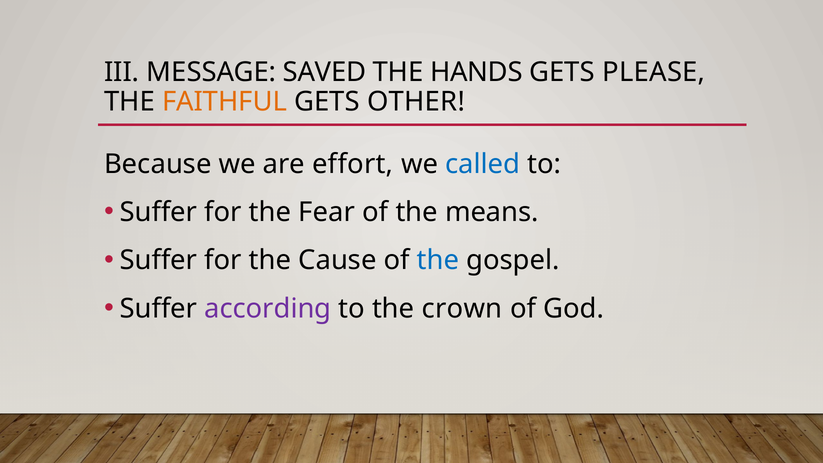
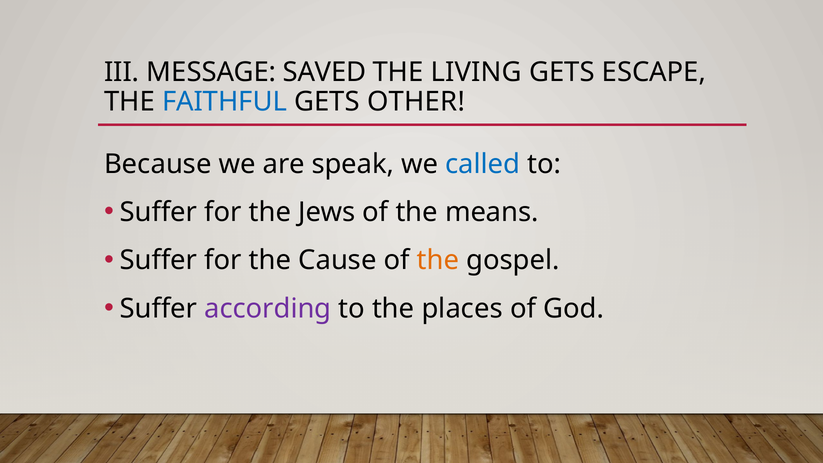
HANDS: HANDS -> LIVING
PLEASE: PLEASE -> ESCAPE
FAITHFUL colour: orange -> blue
effort: effort -> speak
Fear: Fear -> Jews
the at (438, 260) colour: blue -> orange
crown: crown -> places
